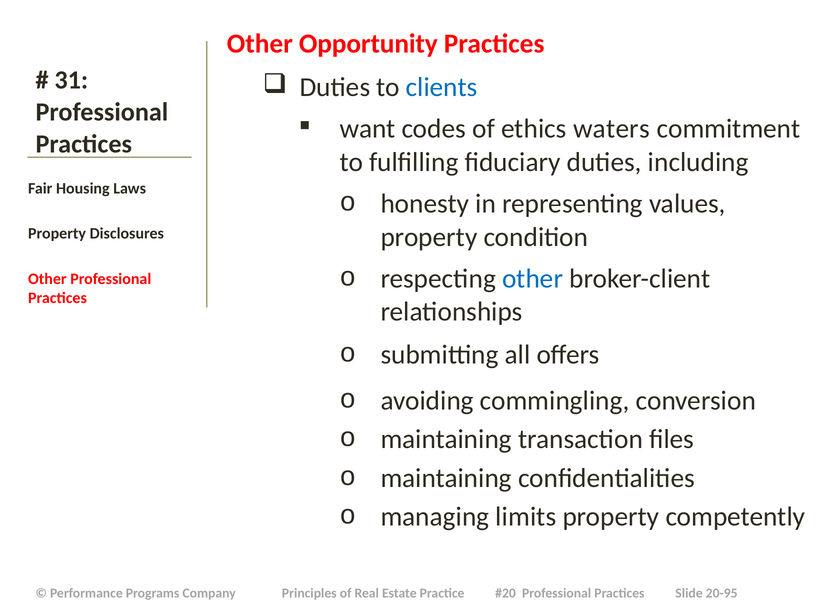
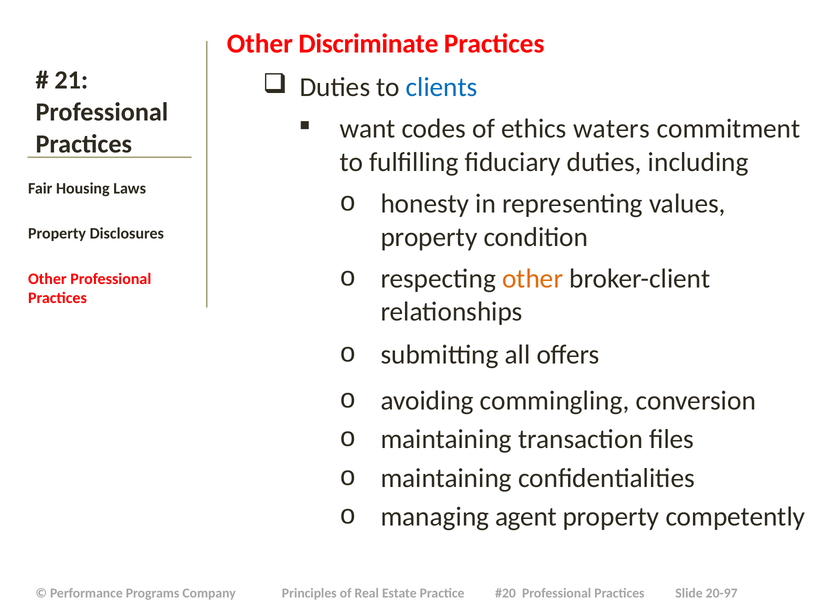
Opportunity: Opportunity -> Discriminate
31: 31 -> 21
other at (533, 279) colour: blue -> orange
limits: limits -> agent
20-95: 20-95 -> 20-97
